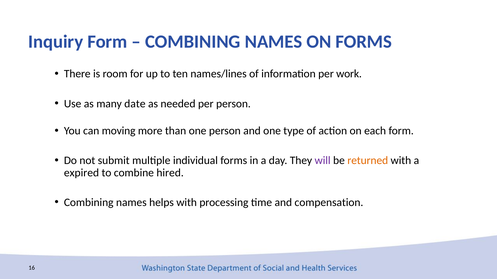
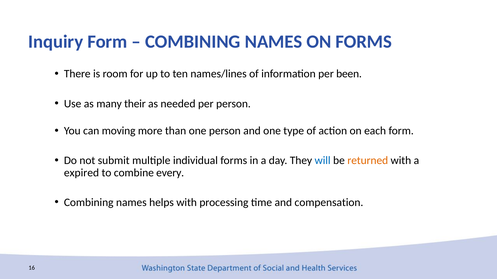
work: work -> been
date: date -> their
will colour: purple -> blue
hired: hired -> every
